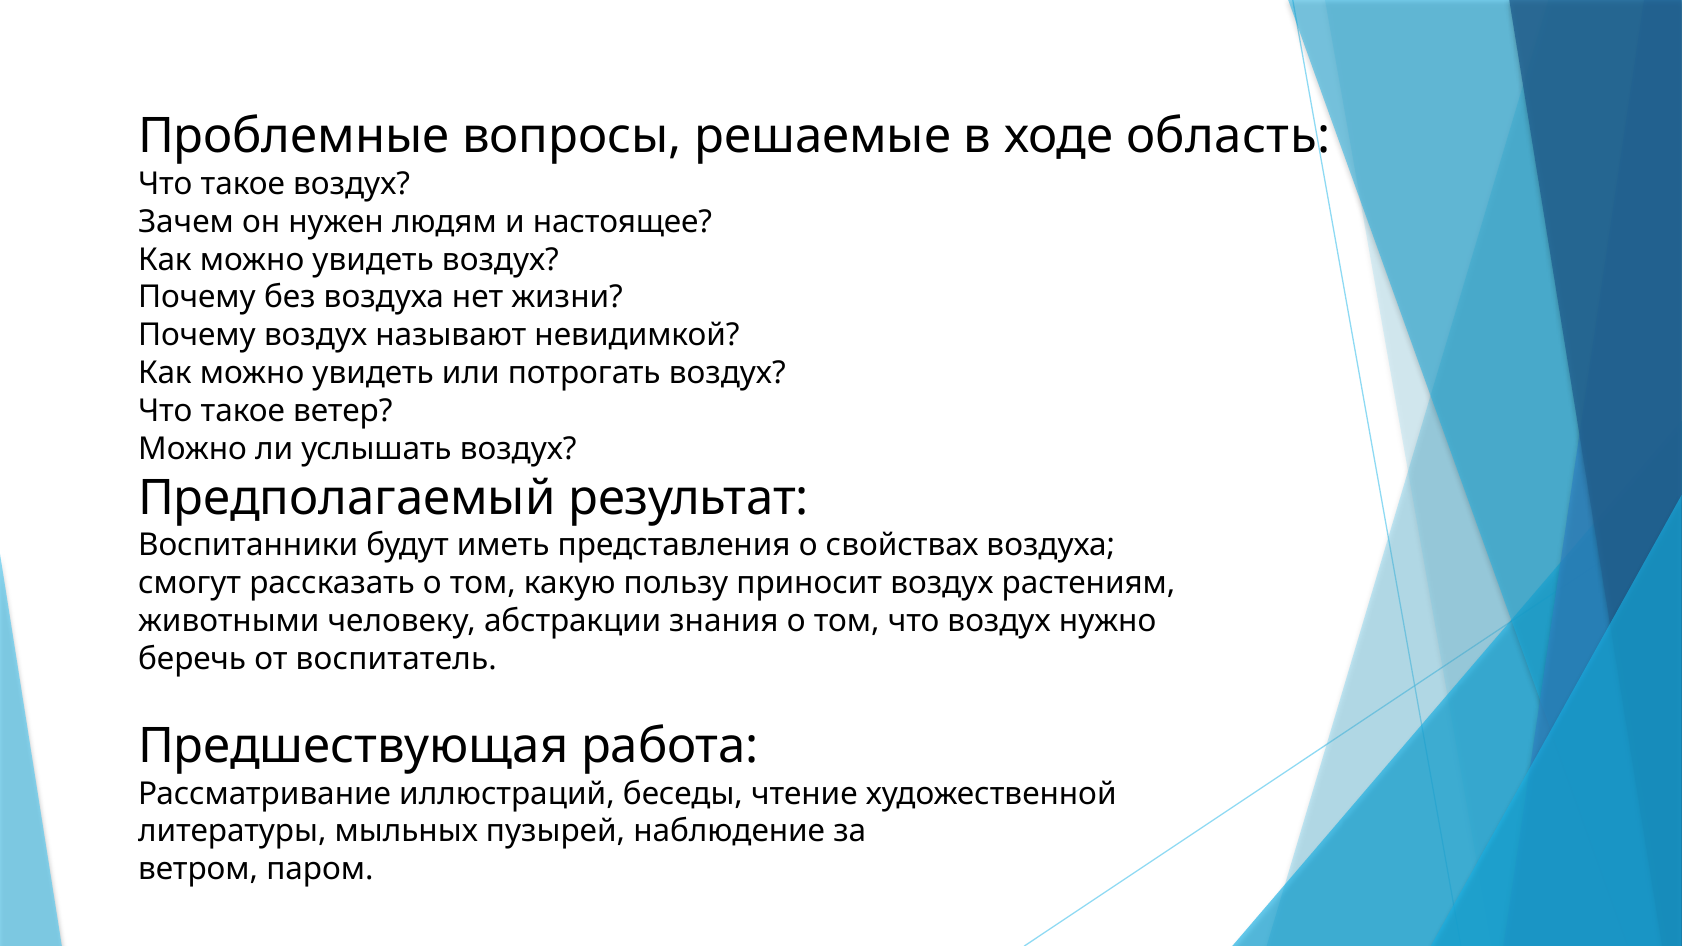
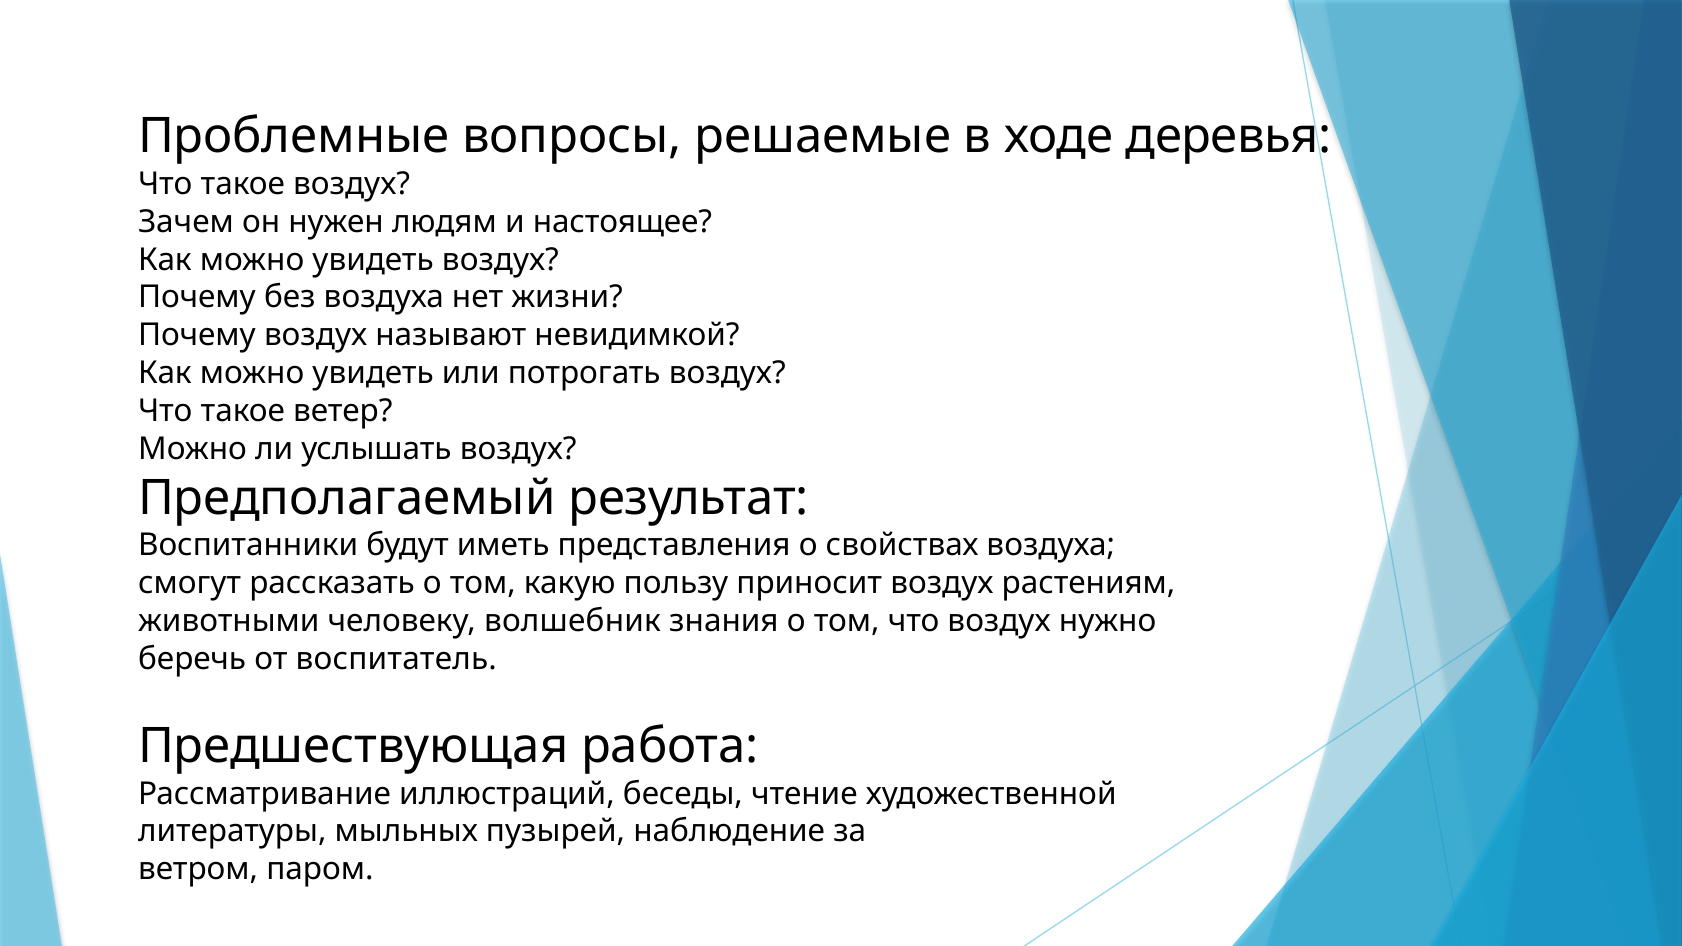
область: область -> деревья
абстракции: абстракции -> волшебник
